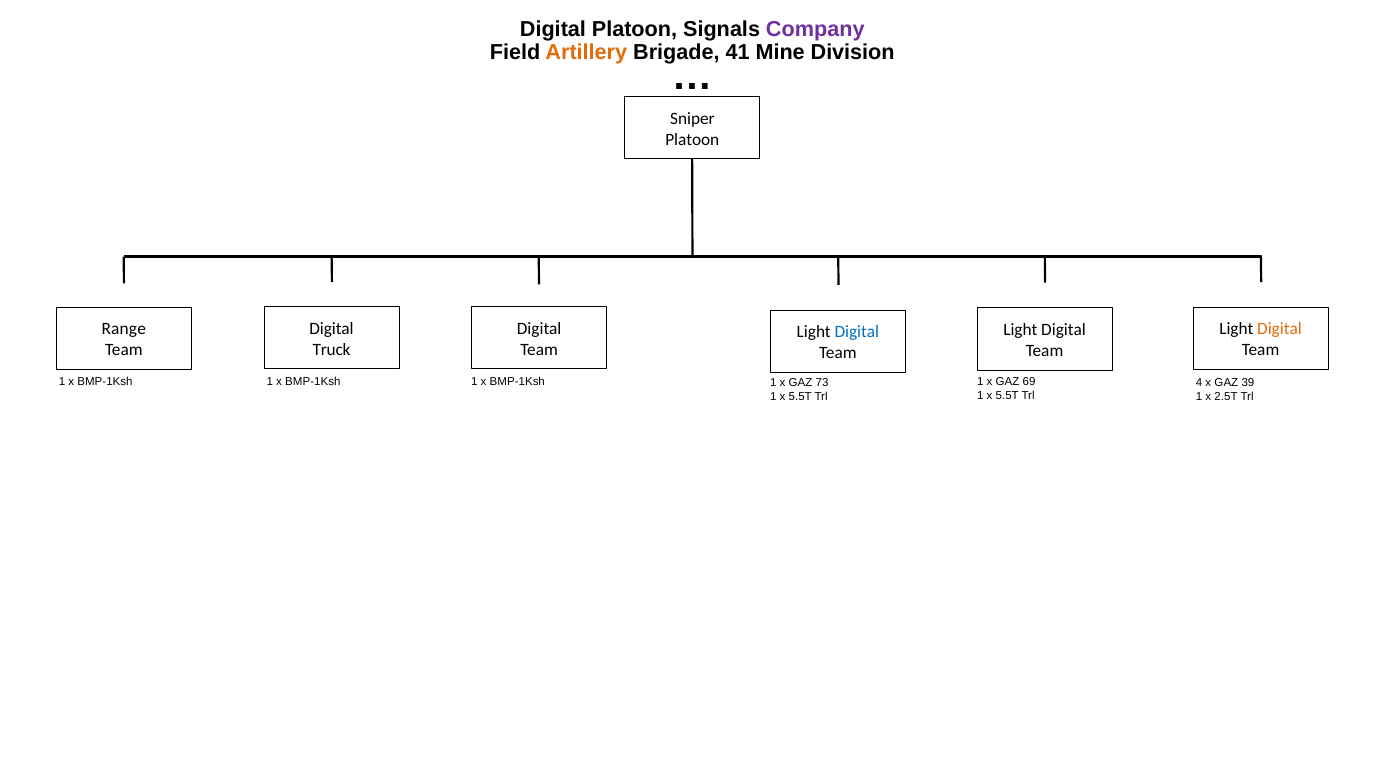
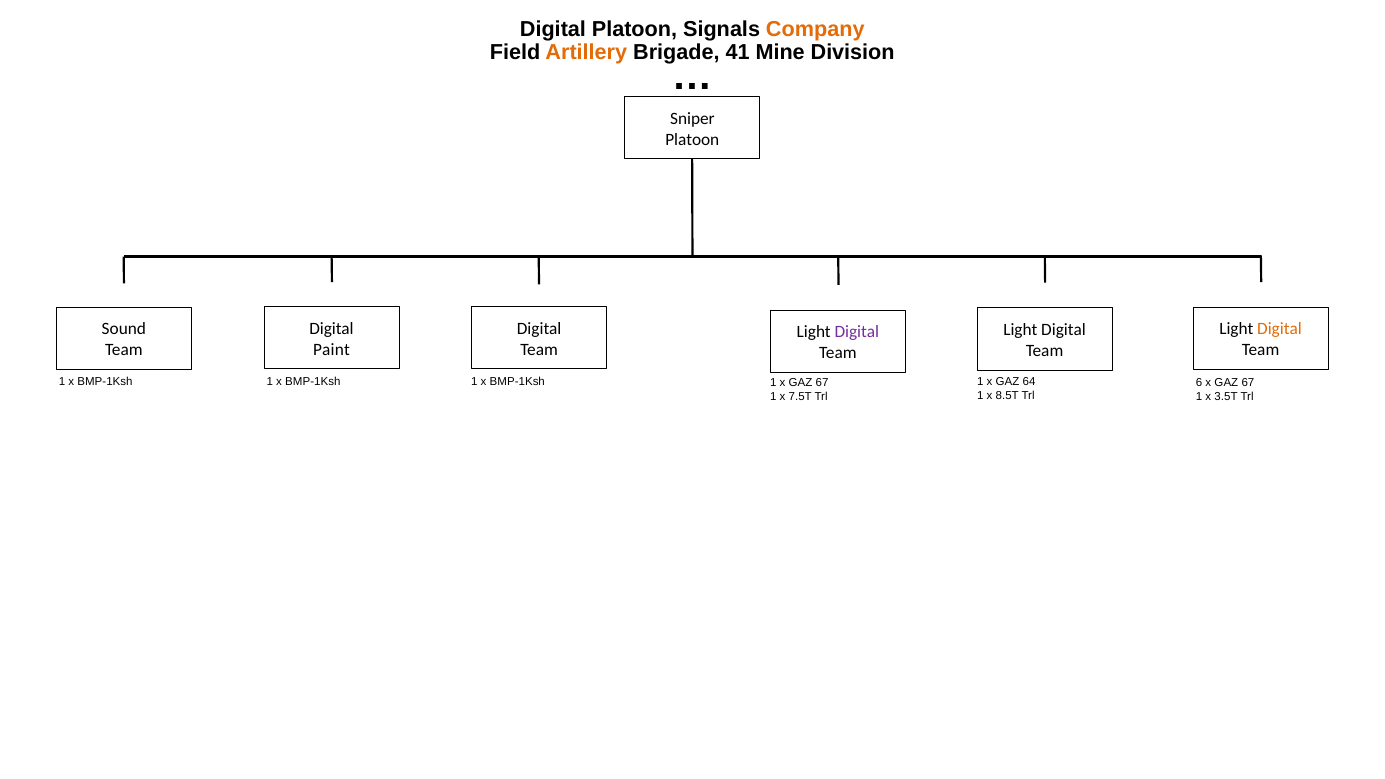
Company colour: purple -> orange
Range: Range -> Sound
Digital at (857, 332) colour: blue -> purple
Truck: Truck -> Paint
1 x GAZ 73: 73 -> 67
69: 69 -> 64
4: 4 -> 6
39 at (1248, 383): 39 -> 67
5.5T at (1007, 396): 5.5T -> 8.5T
5.5T at (800, 397): 5.5T -> 7.5T
2.5T: 2.5T -> 3.5T
